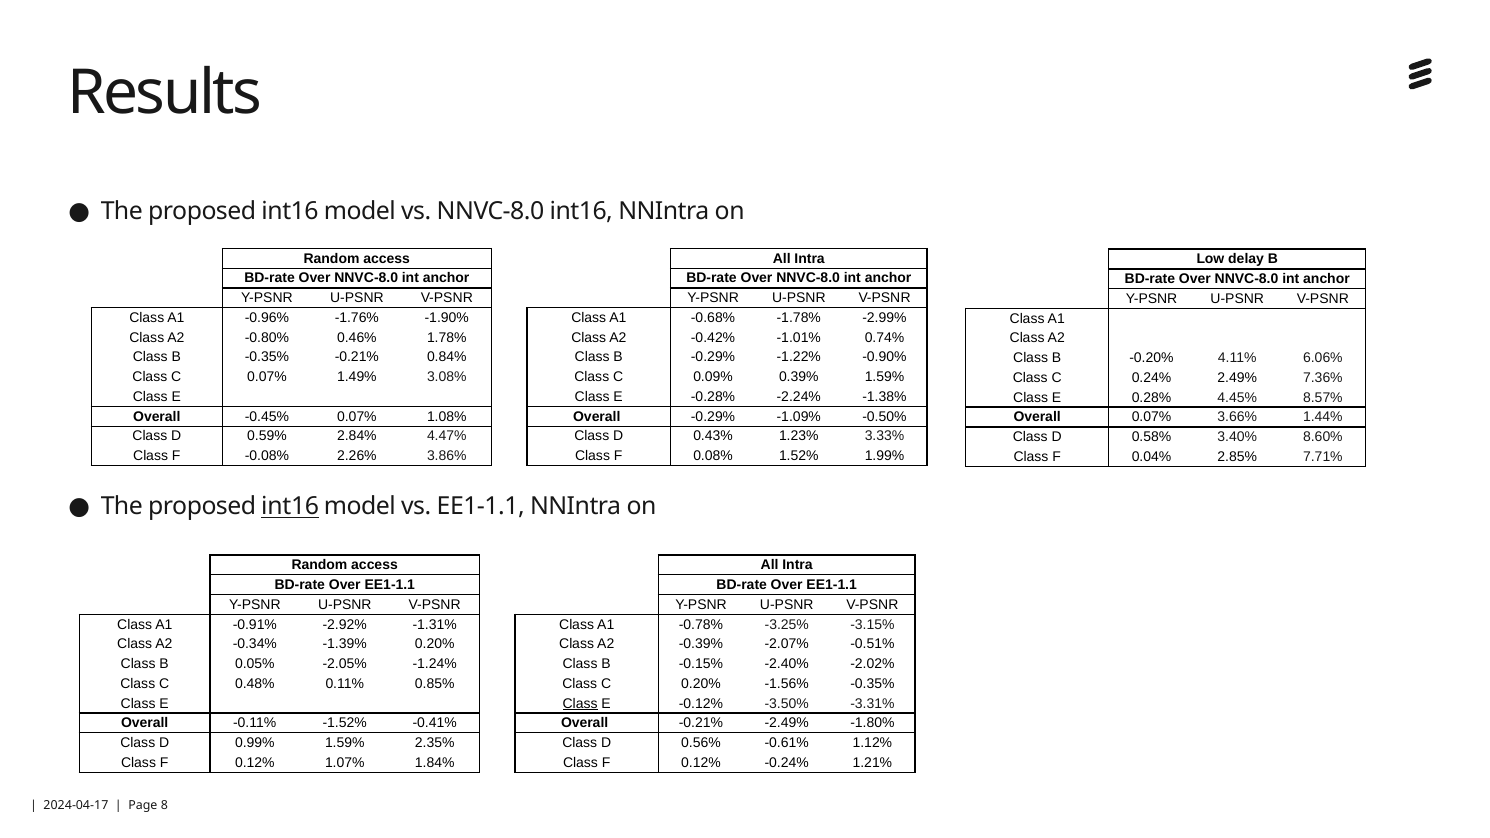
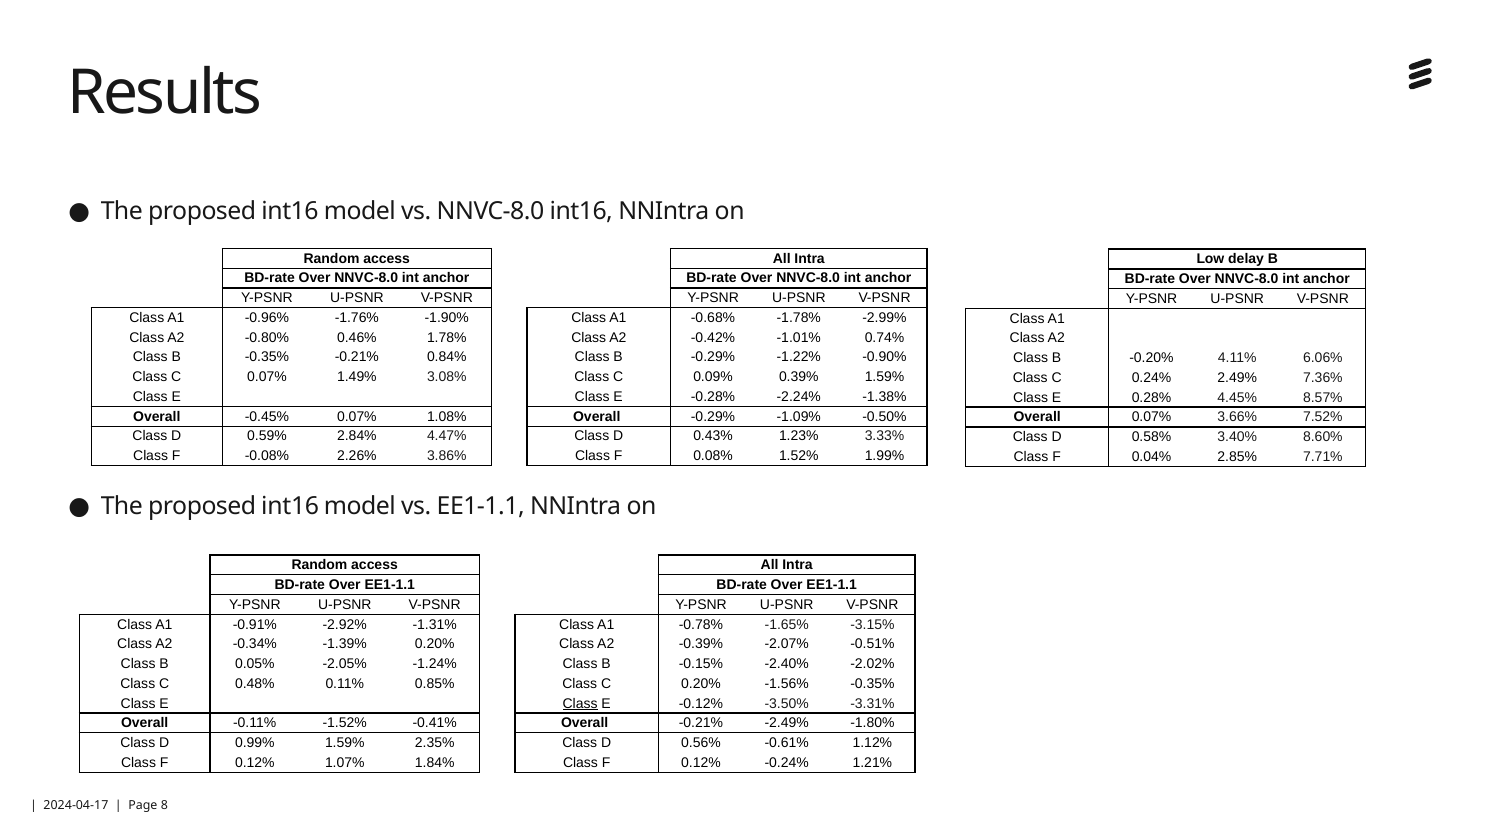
1.44%: 1.44% -> 7.52%
int16 at (290, 507) underline: present -> none
-3.25%: -3.25% -> -1.65%
